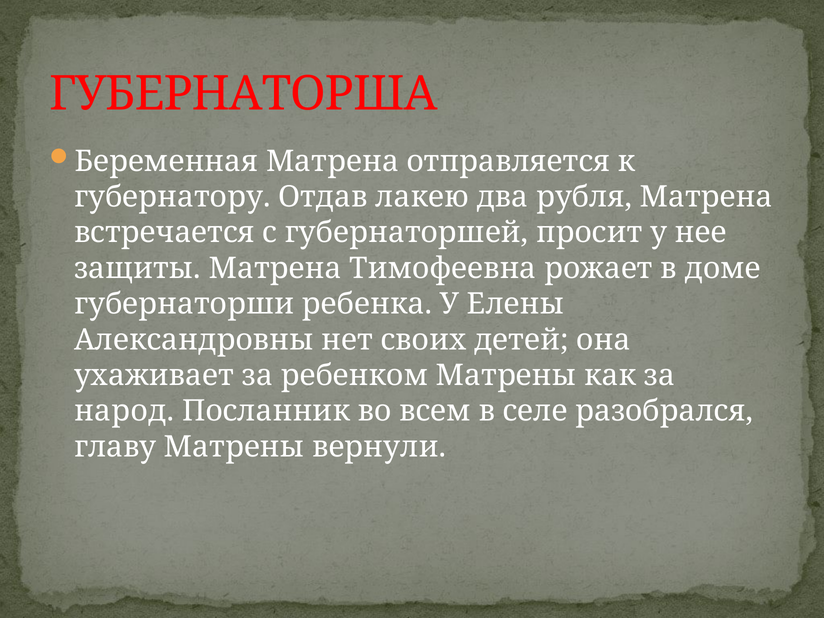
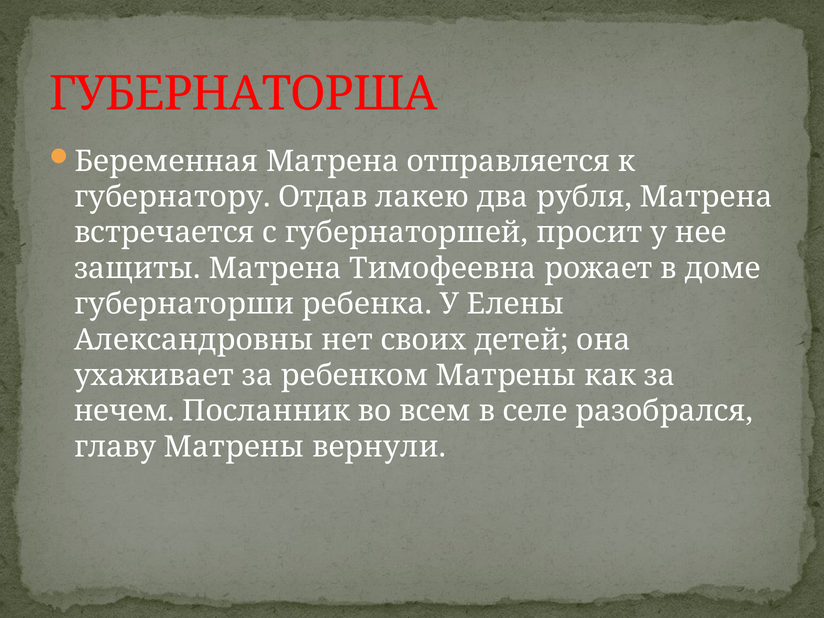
народ: народ -> нечем
